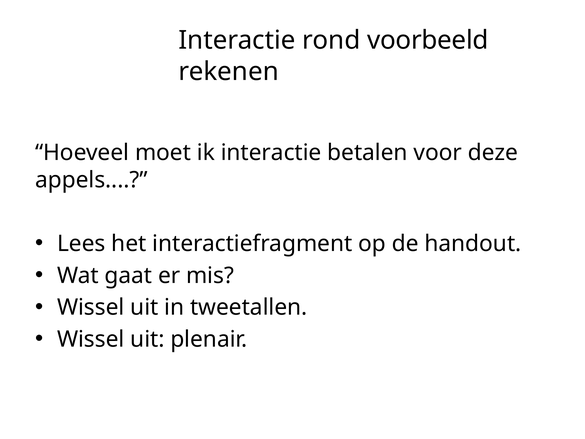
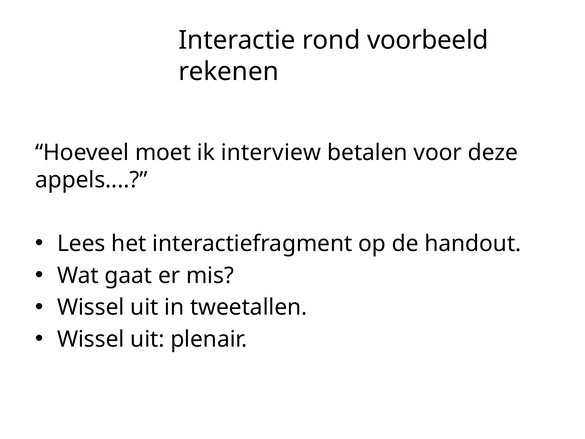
ik interactie: interactie -> interview
